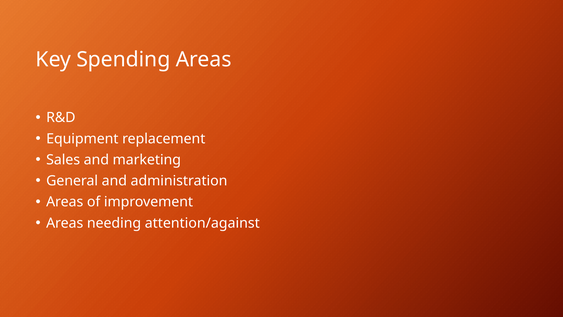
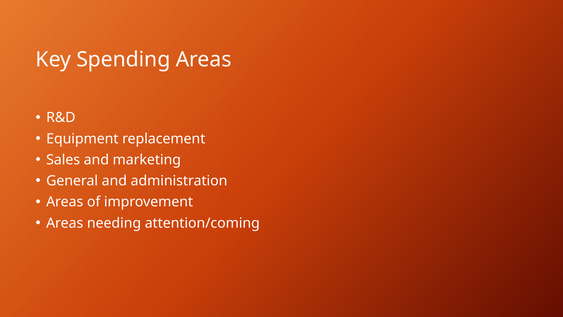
attention/against: attention/against -> attention/coming
